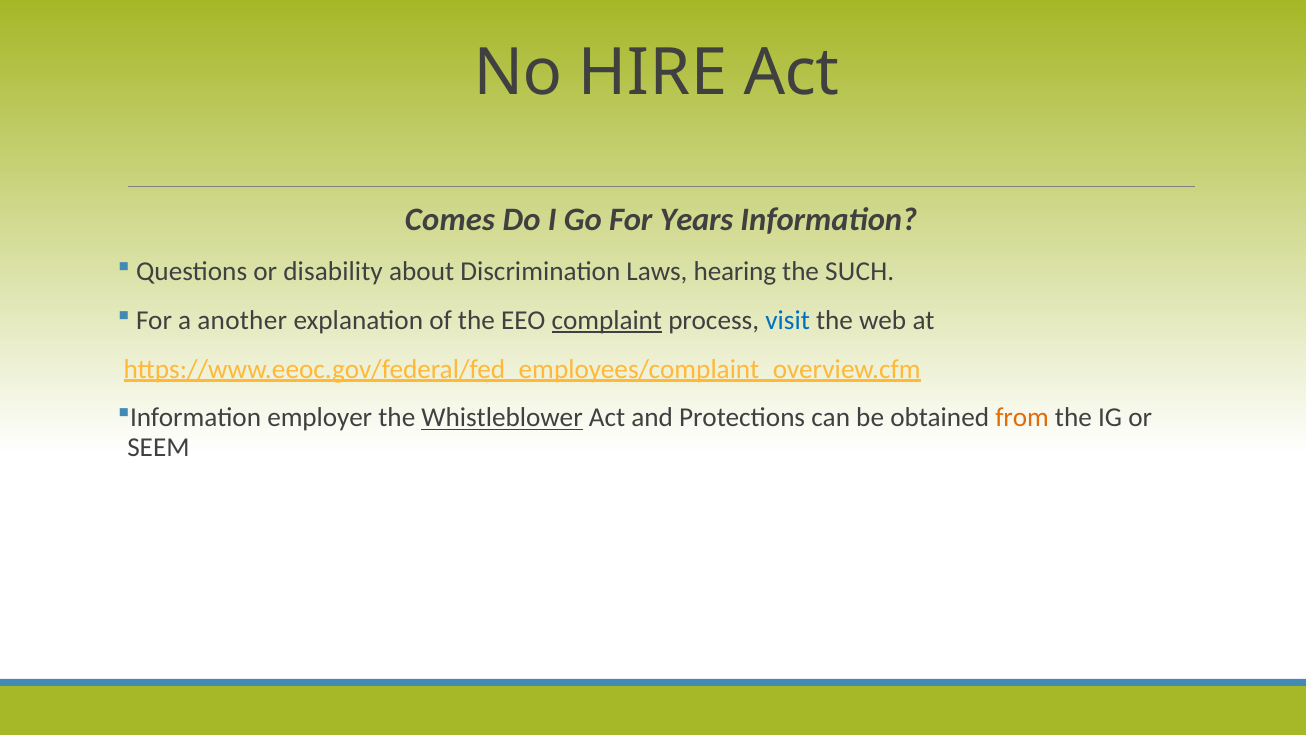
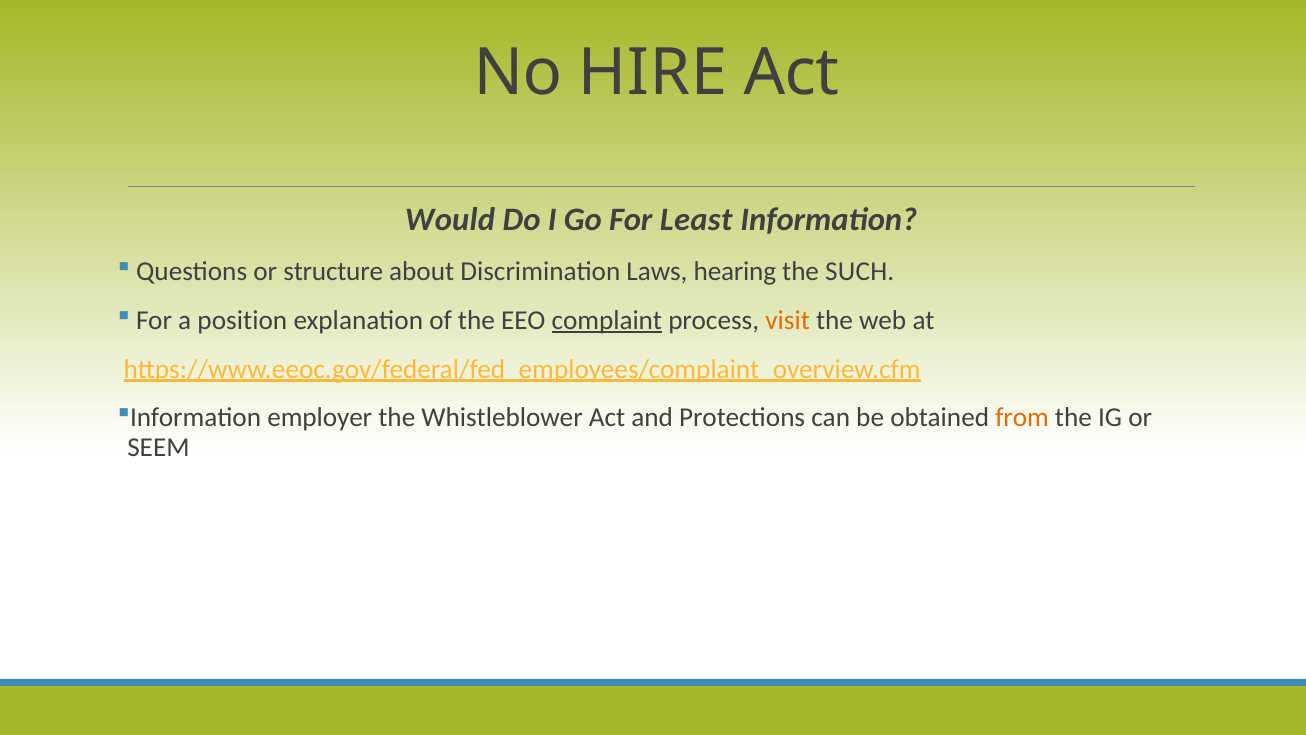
Comes: Comes -> Would
Years: Years -> Least
disability: disability -> structure
another: another -> position
visit colour: blue -> orange
Whistleblower underline: present -> none
